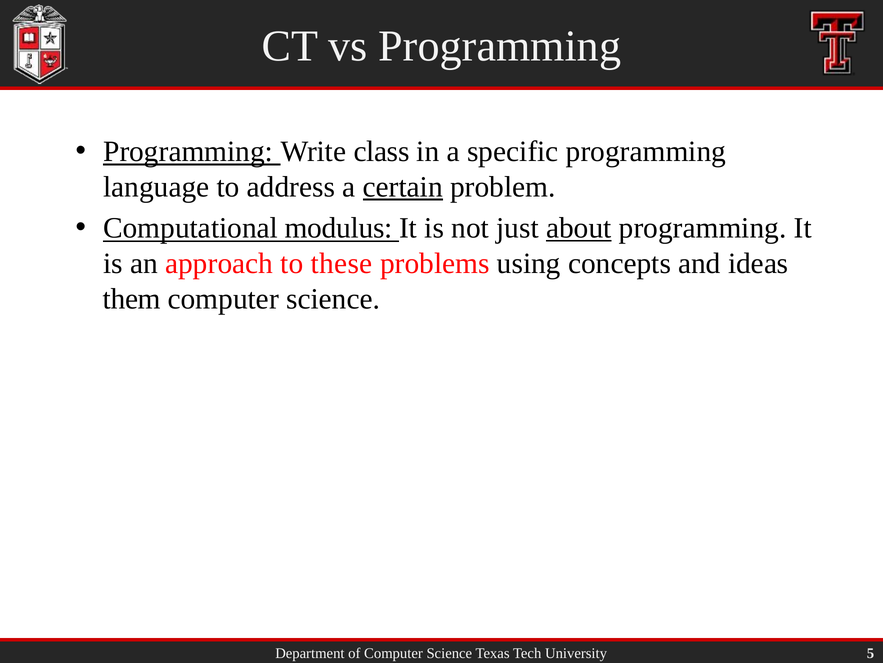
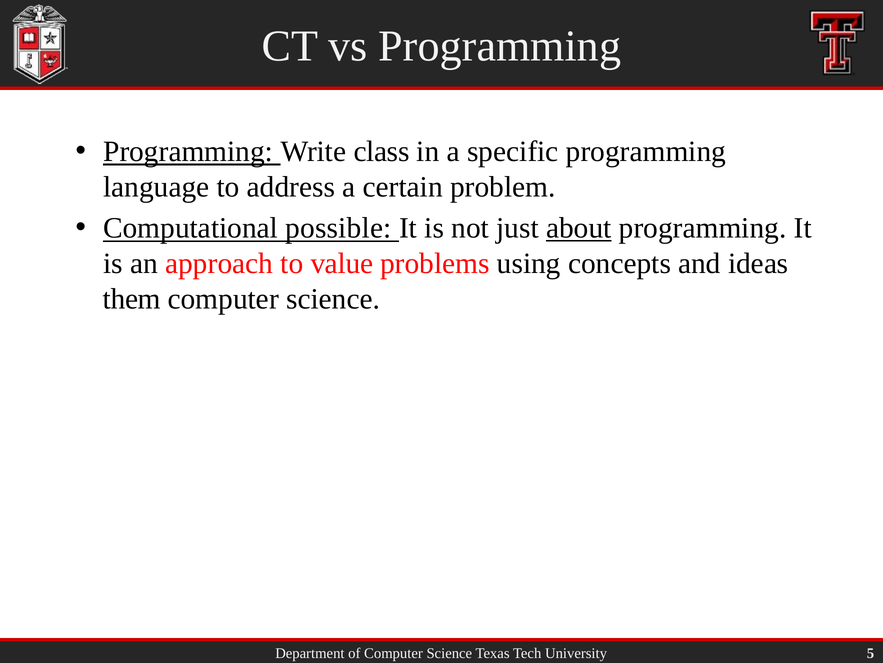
certain underline: present -> none
modulus: modulus -> possible
these: these -> value
